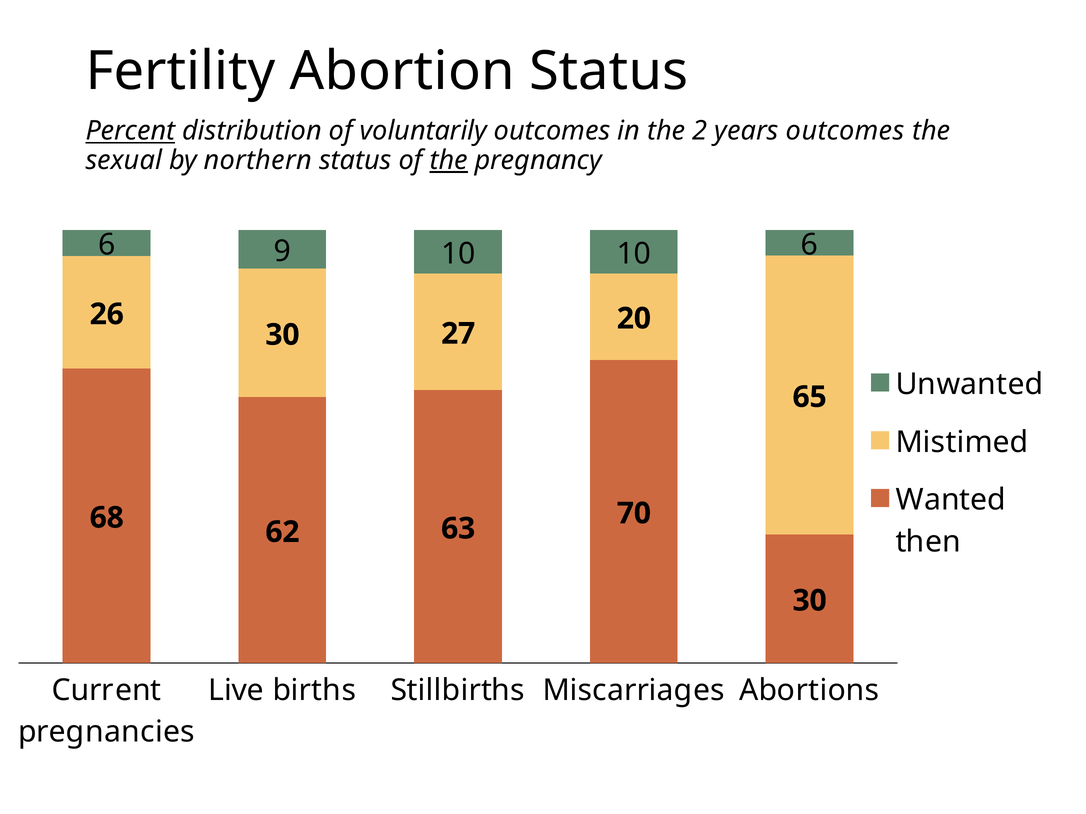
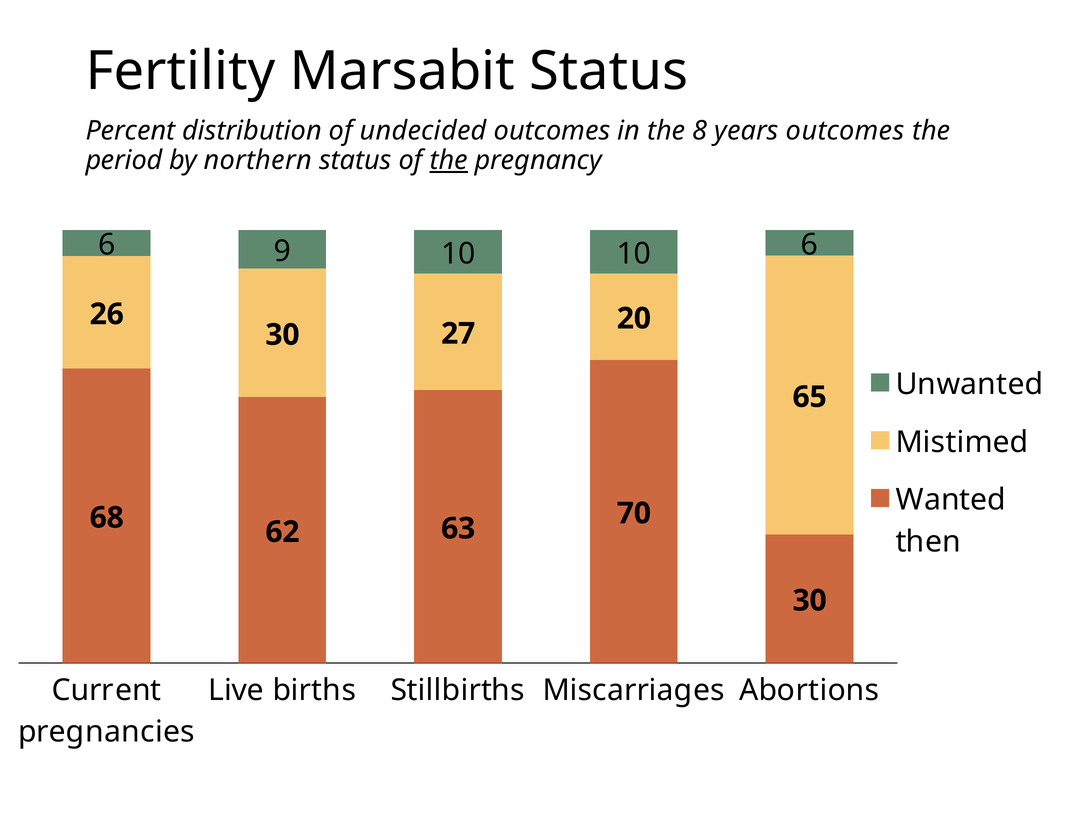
Abortion: Abortion -> Marsabit
Percent underline: present -> none
voluntarily: voluntarily -> undecided
2: 2 -> 8
sexual: sexual -> period
